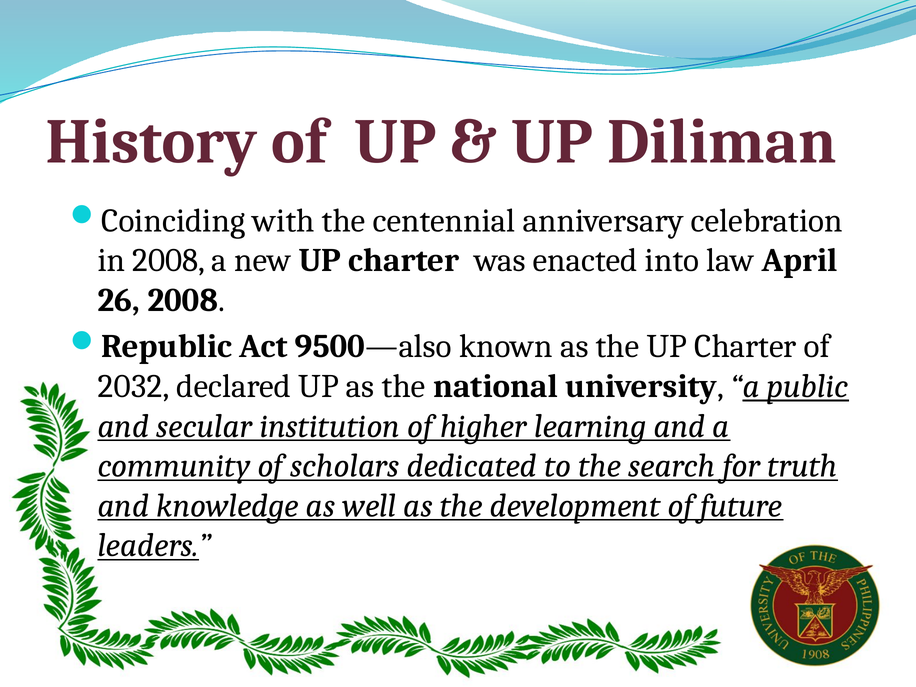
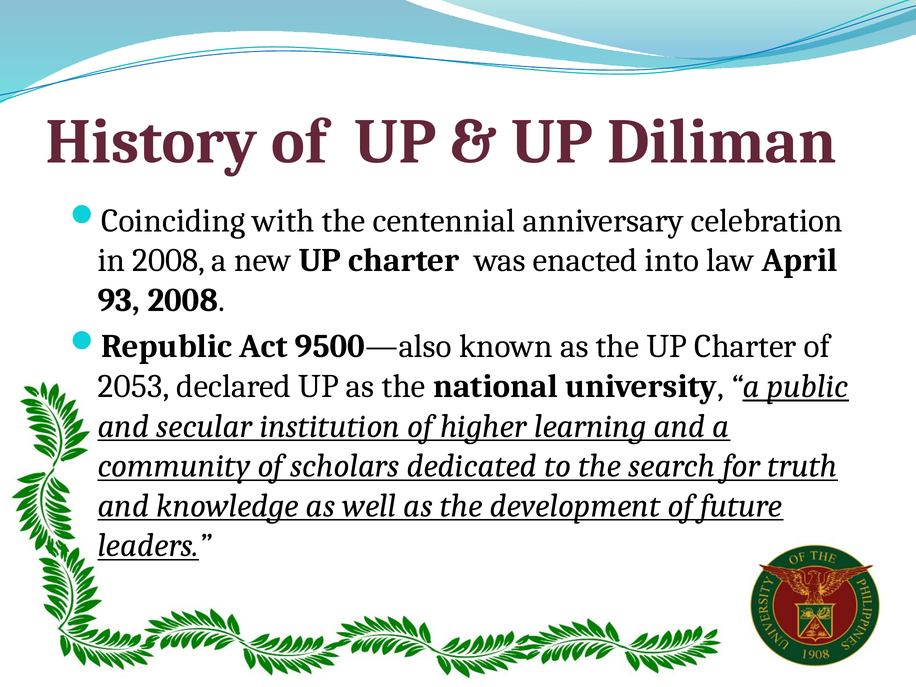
26: 26 -> 93
2032: 2032 -> 2053
